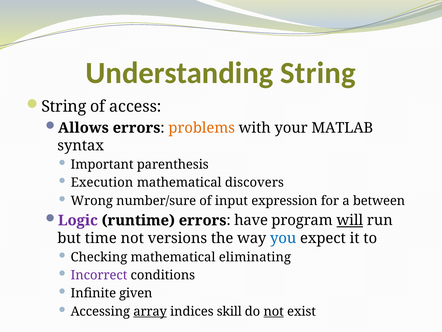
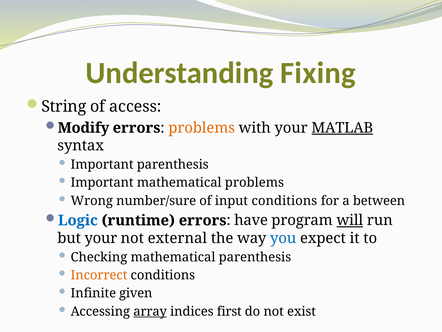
Understanding String: String -> Fixing
Allows: Allows -> Modify
MATLAB underline: none -> present
Execution at (102, 182): Execution -> Important
mathematical discovers: discovers -> problems
input expression: expression -> conditions
Logic colour: purple -> blue
but time: time -> your
versions: versions -> external
mathematical eliminating: eliminating -> parenthesis
Incorrect colour: purple -> orange
skill: skill -> first
not at (274, 311) underline: present -> none
